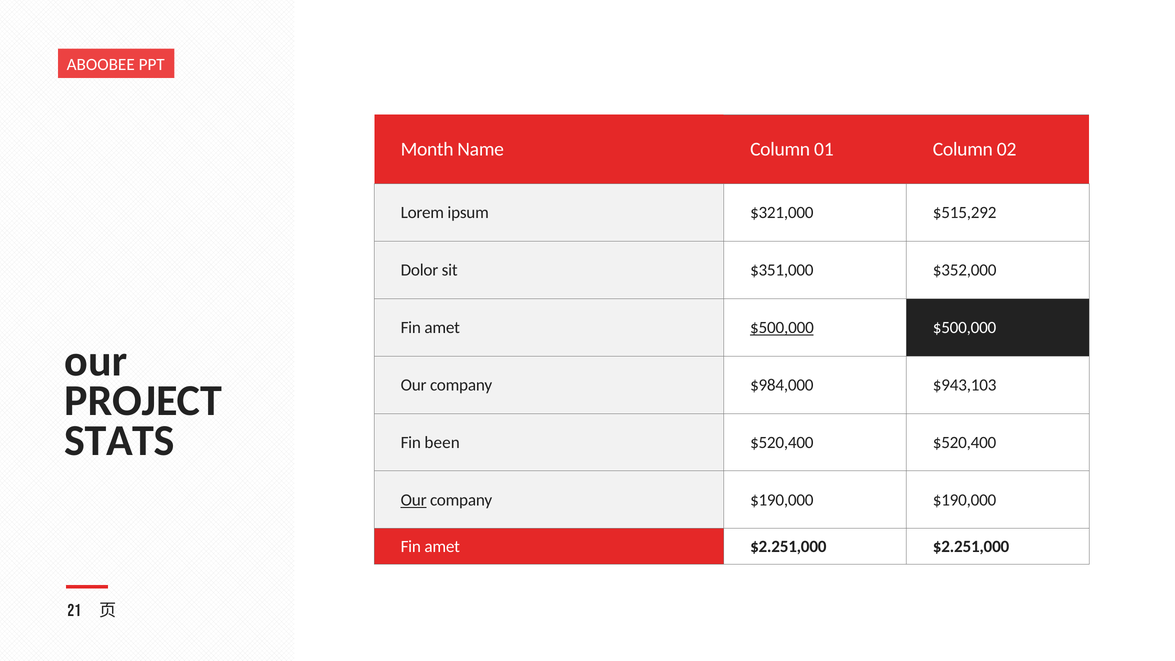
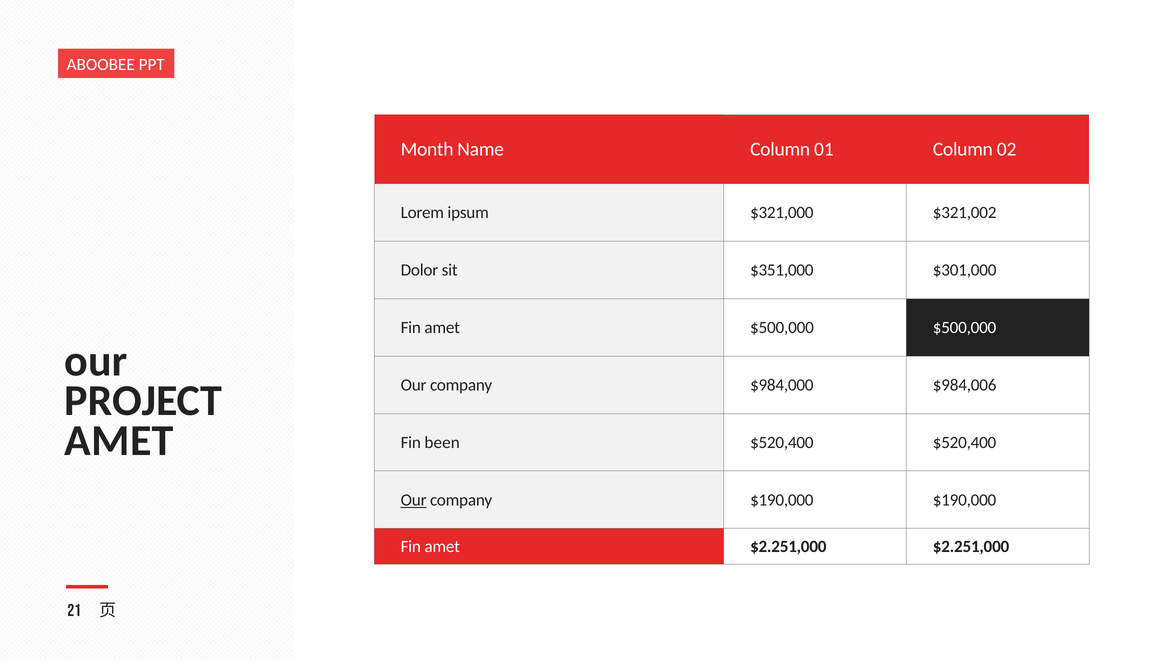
$515,292: $515,292 -> $321,002
$352,000: $352,000 -> $301,000
$500,000 at (782, 328) underline: present -> none
$943,103: $943,103 -> $984,006
STATS at (119, 440): STATS -> AMET
